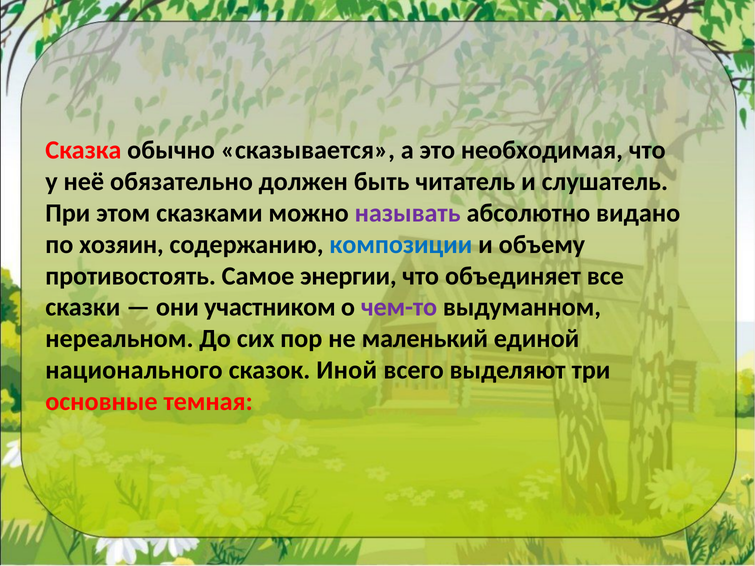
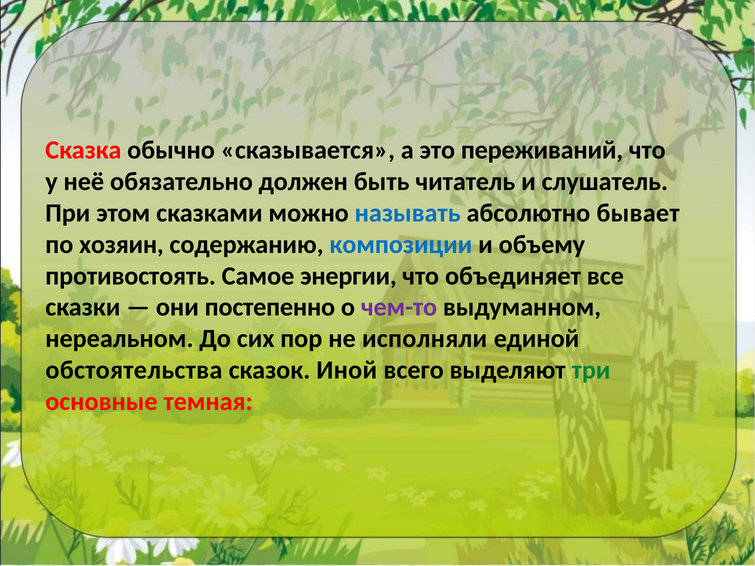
необходимая: необходимая -> переживаний
называть colour: purple -> blue
видано: видано -> бывает
участником: участником -> постепенно
маленький: маленький -> исполняли
национального: национального -> обстоятельства
три colour: black -> green
